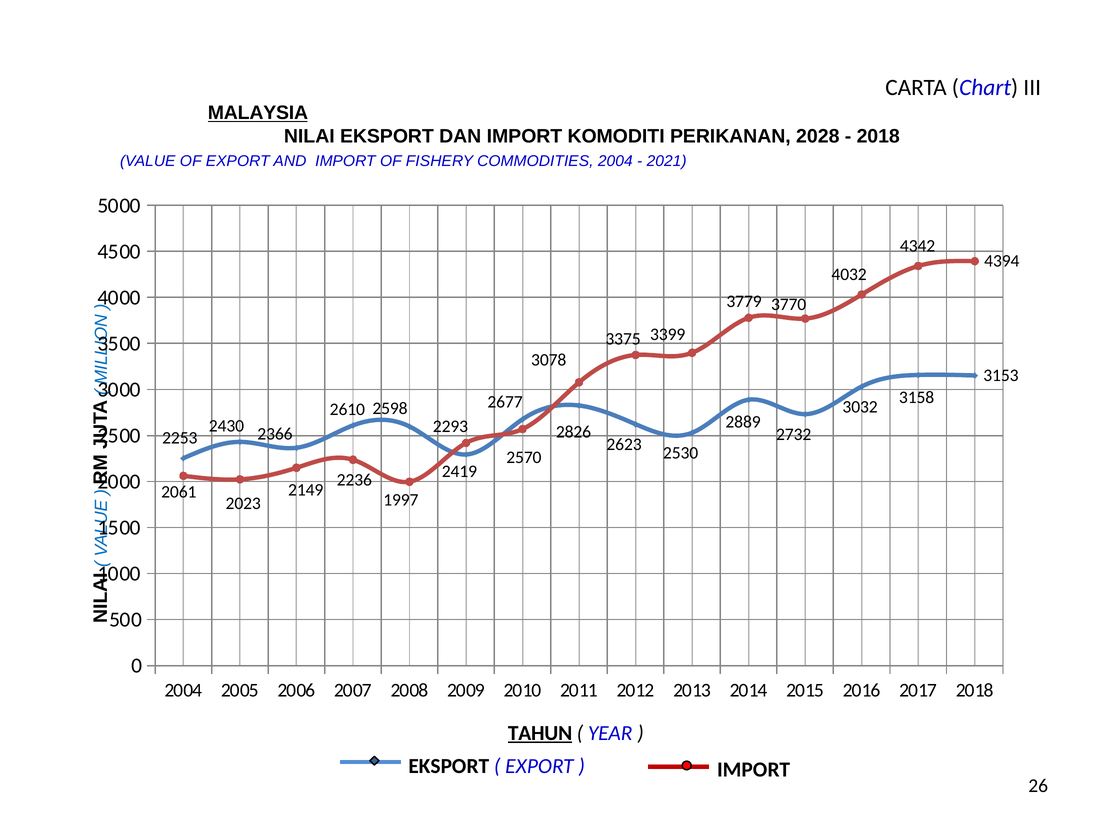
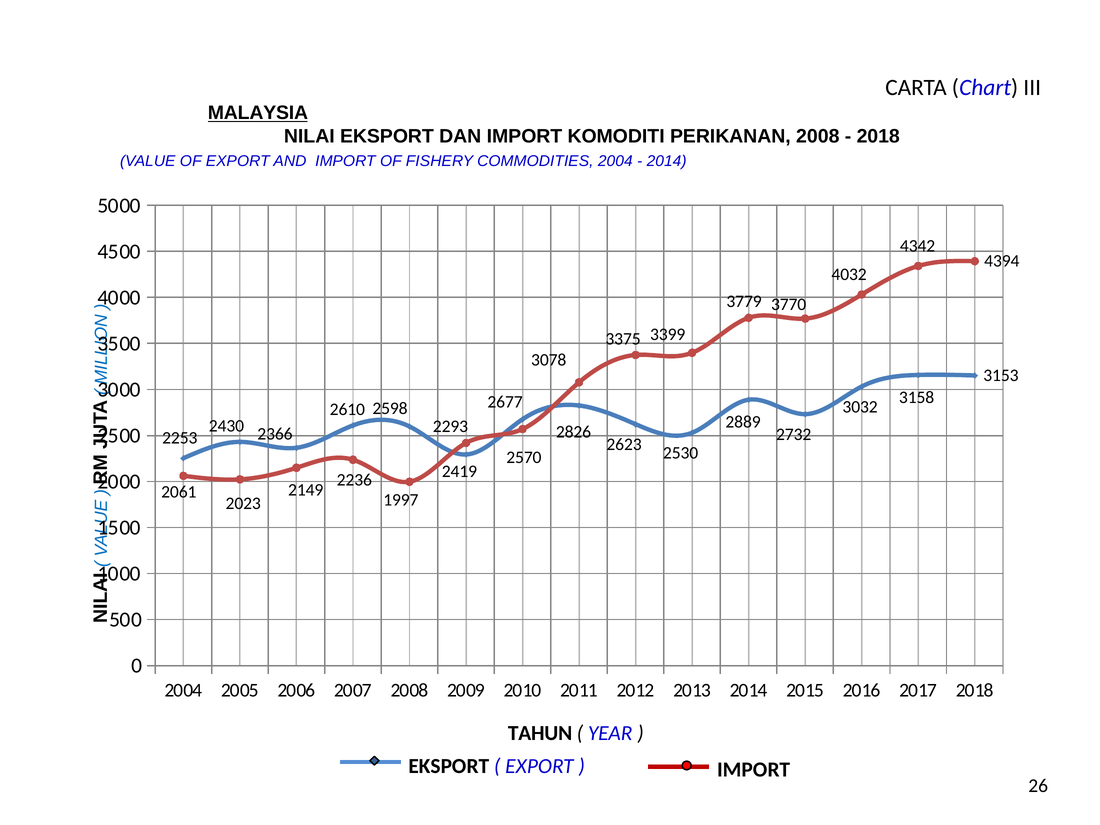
PERIKANAN 2028: 2028 -> 2008
2021 at (667, 161): 2021 -> 2014
TAHUN underline: present -> none
